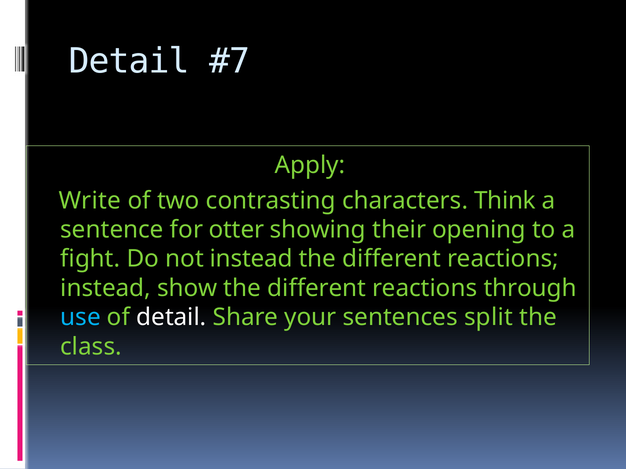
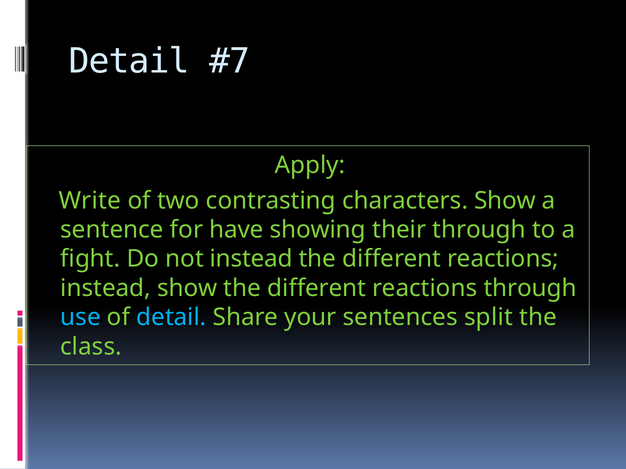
characters Think: Think -> Show
otter: otter -> have
their opening: opening -> through
detail at (171, 318) colour: white -> light blue
